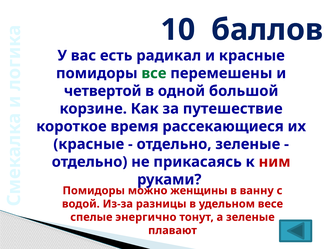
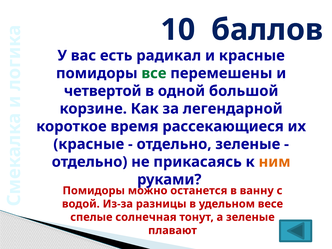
путешествие: путешествие -> легендарной
ним colour: red -> orange
женщины: женщины -> останется
энергично: энергично -> солнечная
